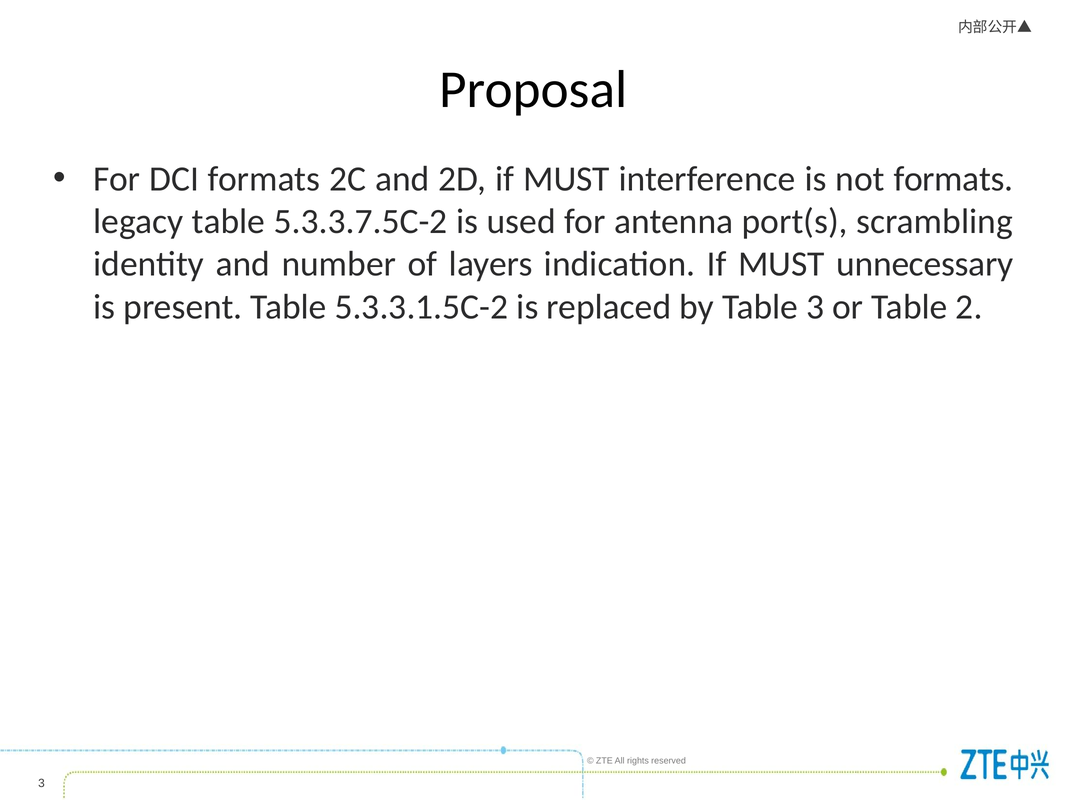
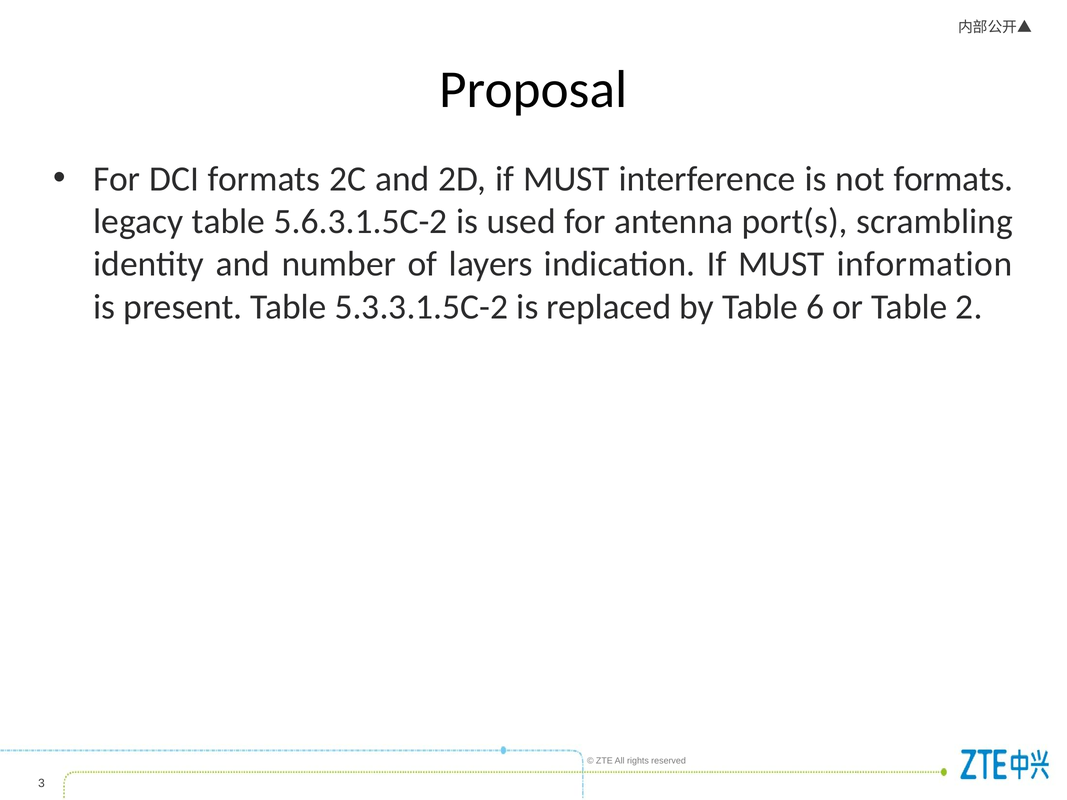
5.3.3.7.5C-2: 5.3.3.7.5C-2 -> 5.6.3.1.5C-2
unnecessary: unnecessary -> information
Table 3: 3 -> 6
